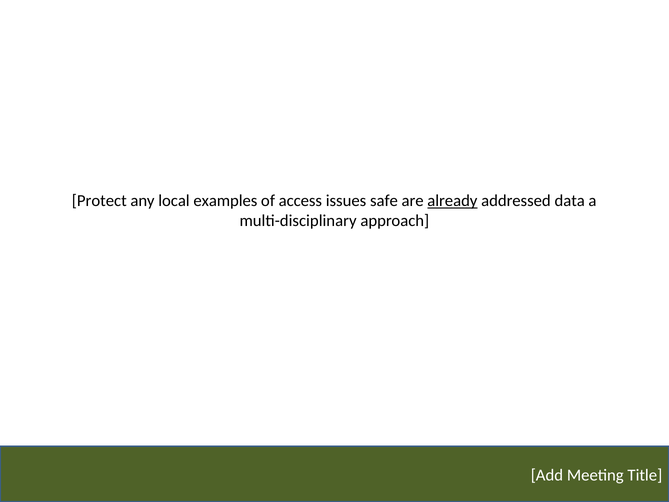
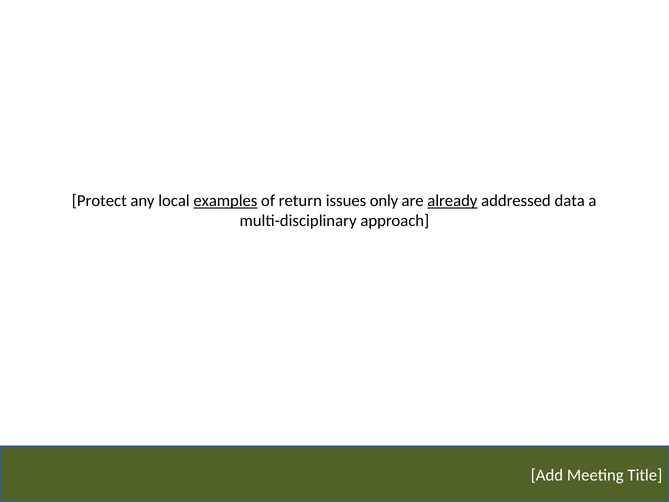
examples underline: none -> present
access: access -> return
safe: safe -> only
